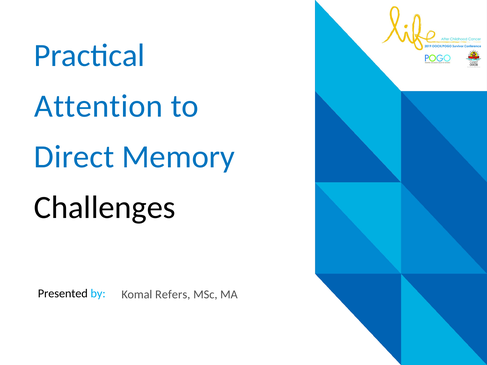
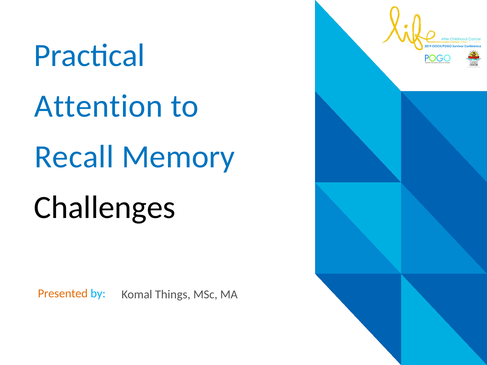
Direct: Direct -> Recall
Presented colour: black -> orange
Refers: Refers -> Things
